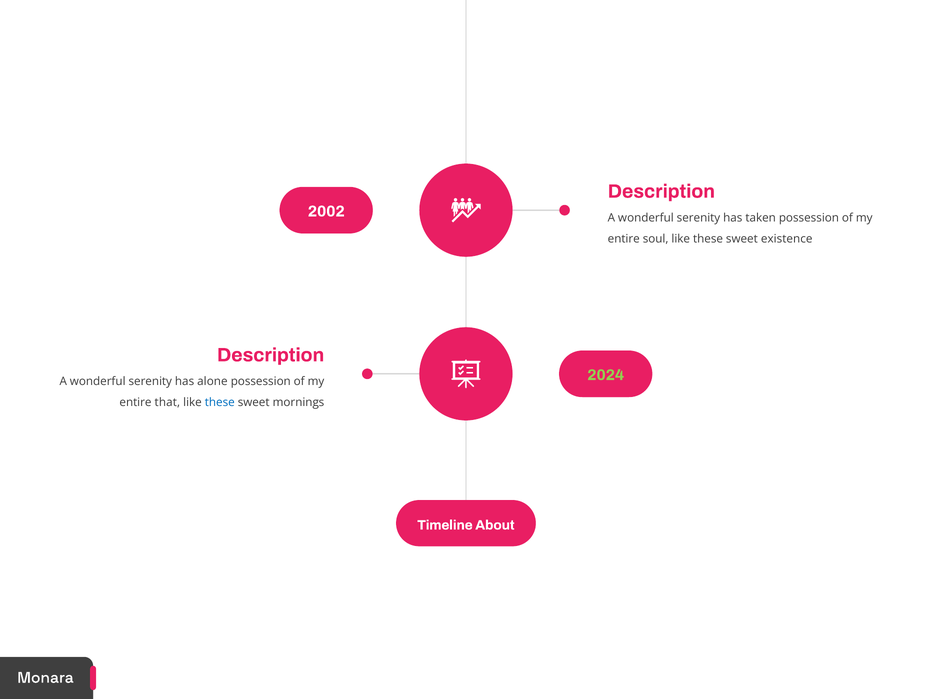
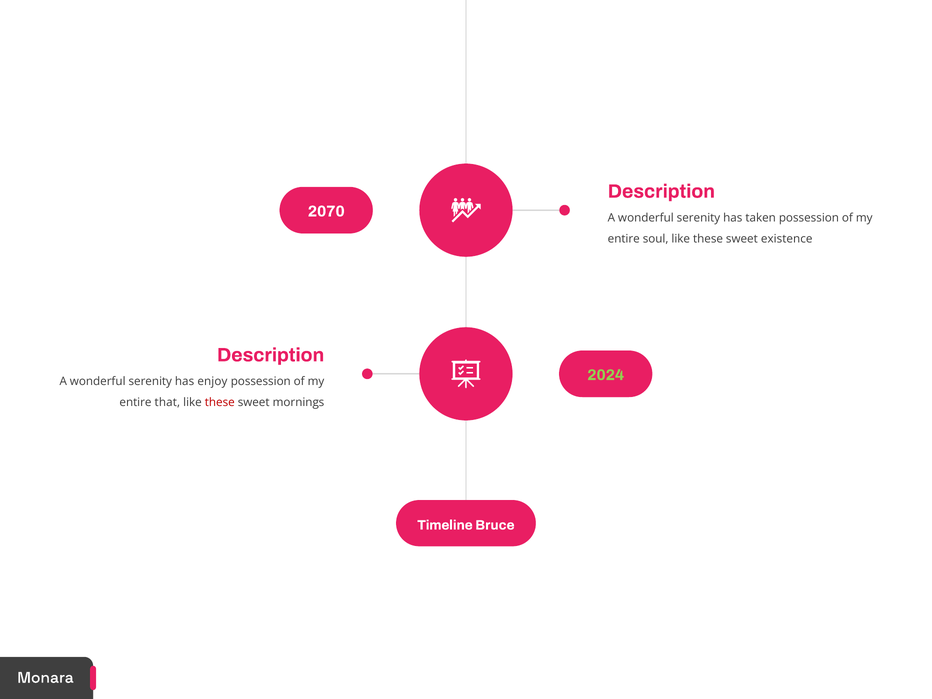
2002: 2002 -> 2070
alone: alone -> enjoy
these at (220, 403) colour: blue -> red
About: About -> Bruce
